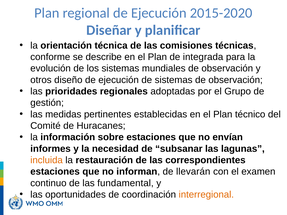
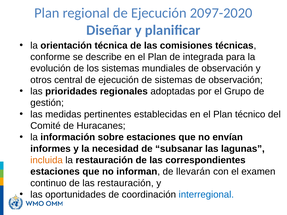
2015-2020: 2015-2020 -> 2097-2020
diseño: diseño -> central
las fundamental: fundamental -> restauración
interregional colour: orange -> blue
